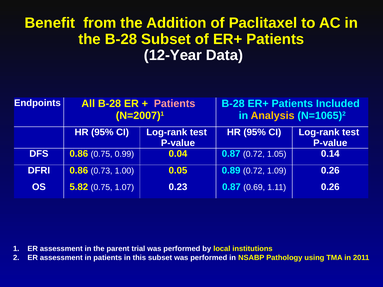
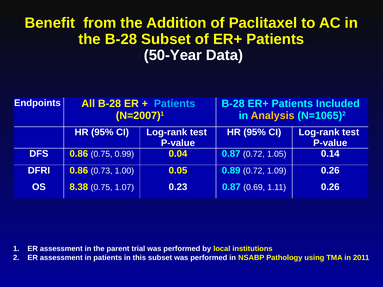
12-Year: 12-Year -> 50-Year
Patients at (175, 104) colour: pink -> light blue
5.82: 5.82 -> 8.38
